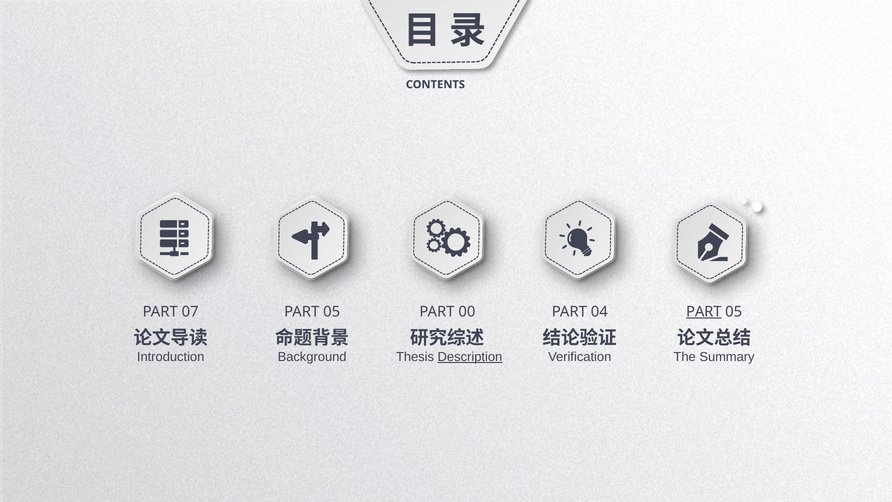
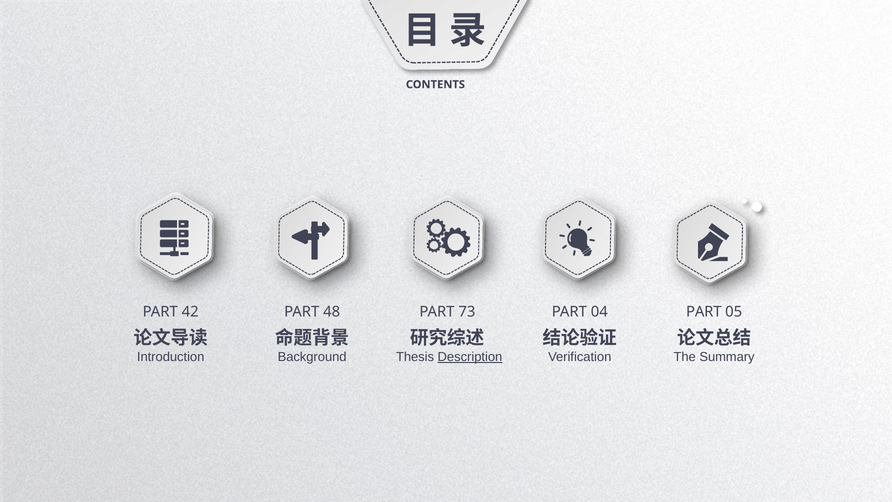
07: 07 -> 42
05 at (332, 312): 05 -> 48
00: 00 -> 73
PART at (704, 312) underline: present -> none
